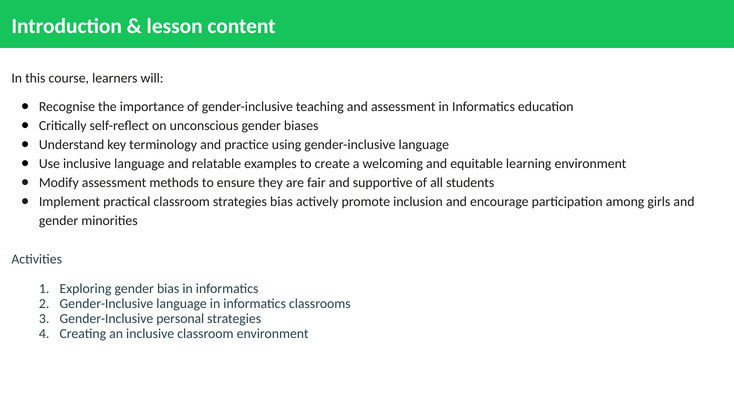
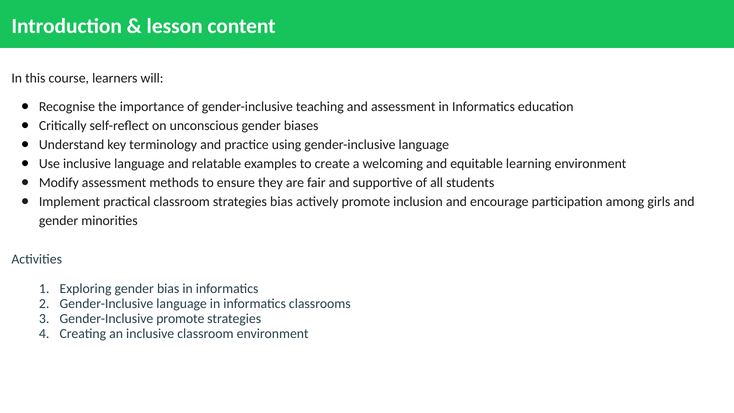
Gender-Inclusive personal: personal -> promote
